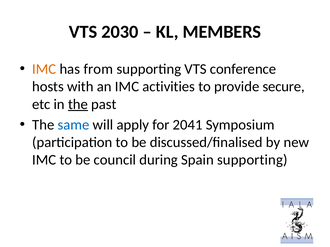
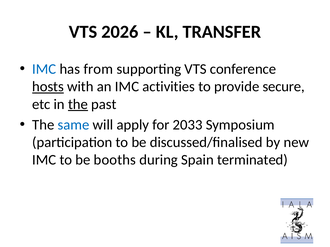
2030: 2030 -> 2026
MEMBERS: MEMBERS -> TRANSFER
IMC at (44, 69) colour: orange -> blue
hosts underline: none -> present
2041: 2041 -> 2033
council: council -> booths
Spain supporting: supporting -> terminated
